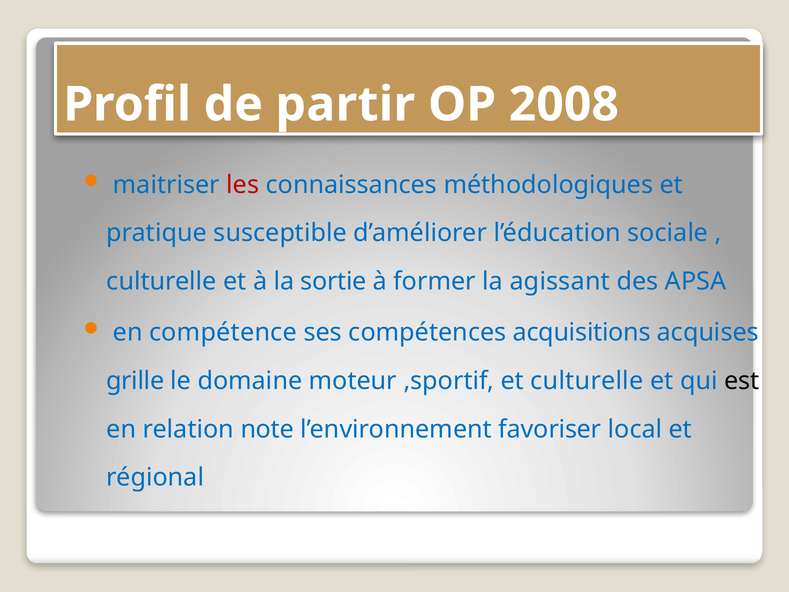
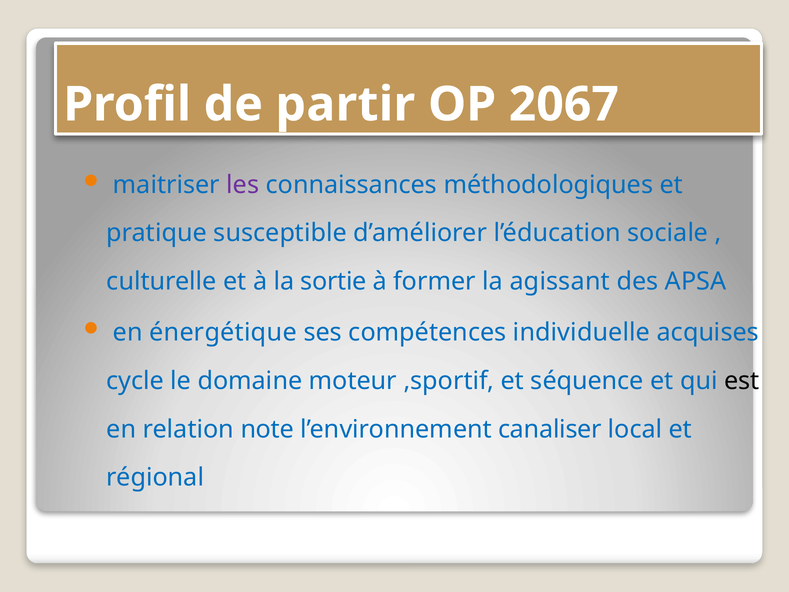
2008: 2008 -> 2067
les colour: red -> purple
compétence: compétence -> énergétique
acquisitions: acquisitions -> individuelle
grille: grille -> cycle
et culturelle: culturelle -> séquence
favoriser: favoriser -> canaliser
